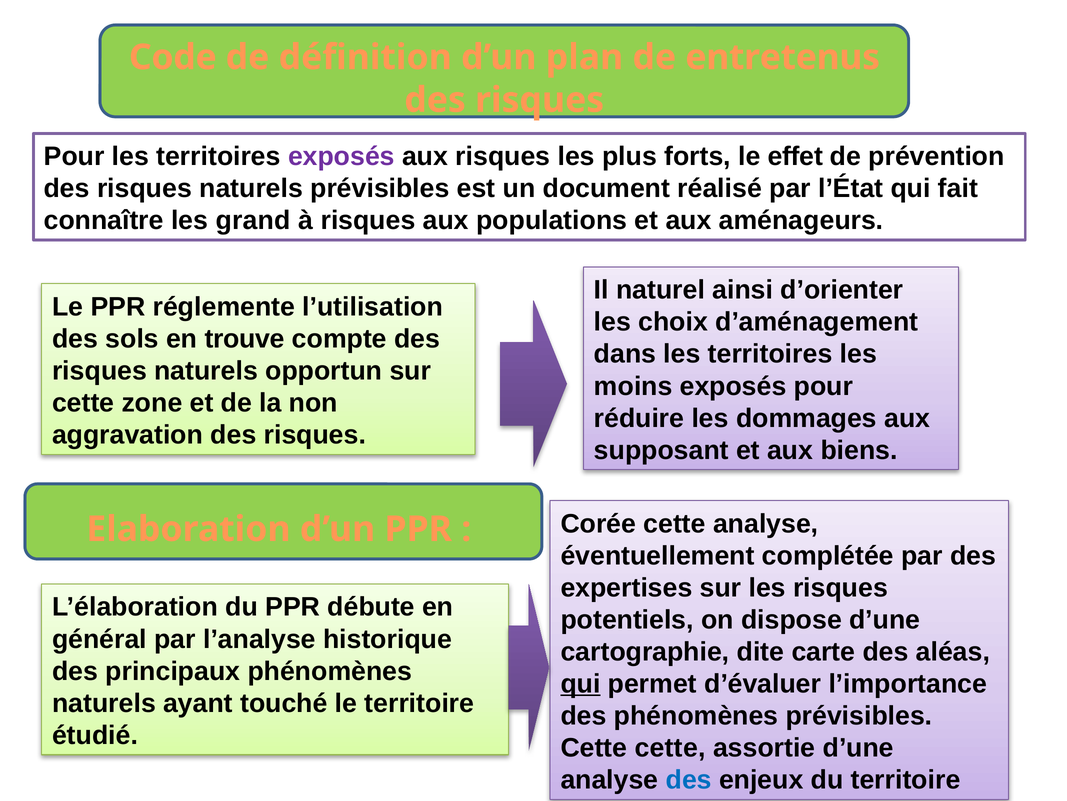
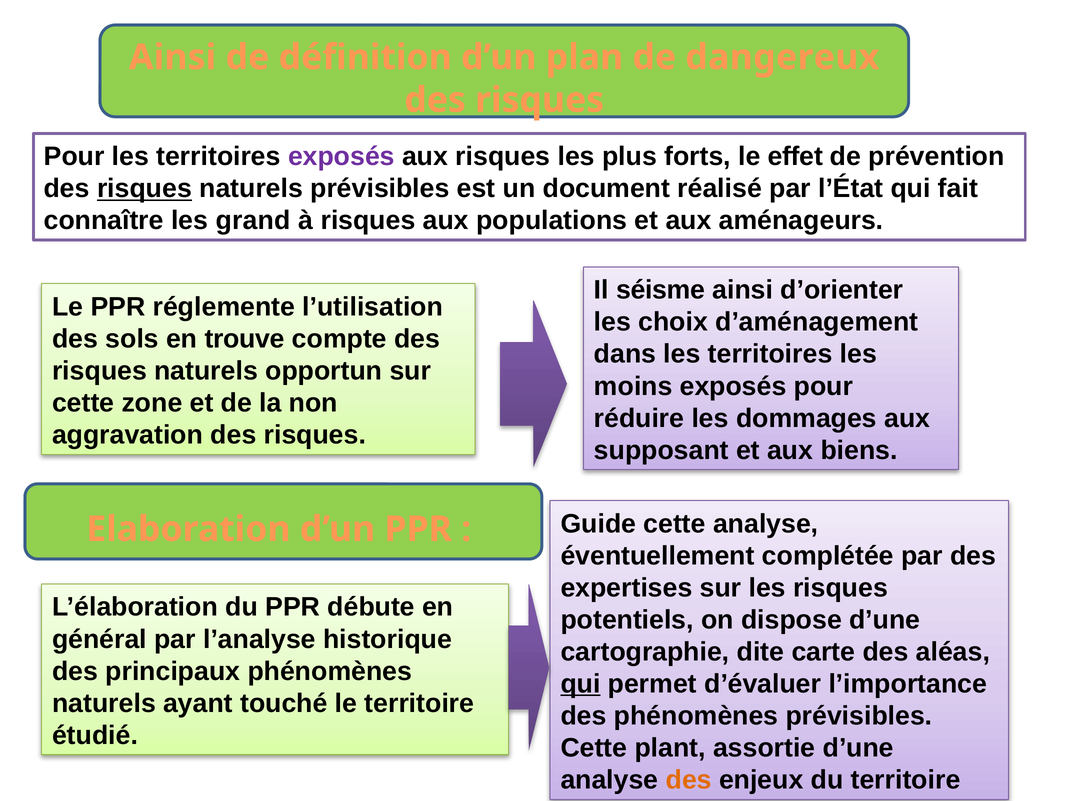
Code at (173, 57): Code -> Ainsi
entretenus: entretenus -> dangereux
risques at (145, 188) underline: none -> present
naturel: naturel -> séisme
Corée: Corée -> Guide
Cette cette: cette -> plant
des at (689, 779) colour: blue -> orange
